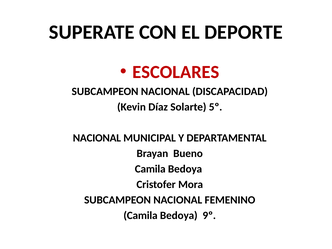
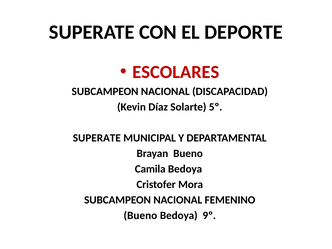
NACIONAL at (97, 138): NACIONAL -> SUPERATE
Camila at (141, 215): Camila -> Bueno
